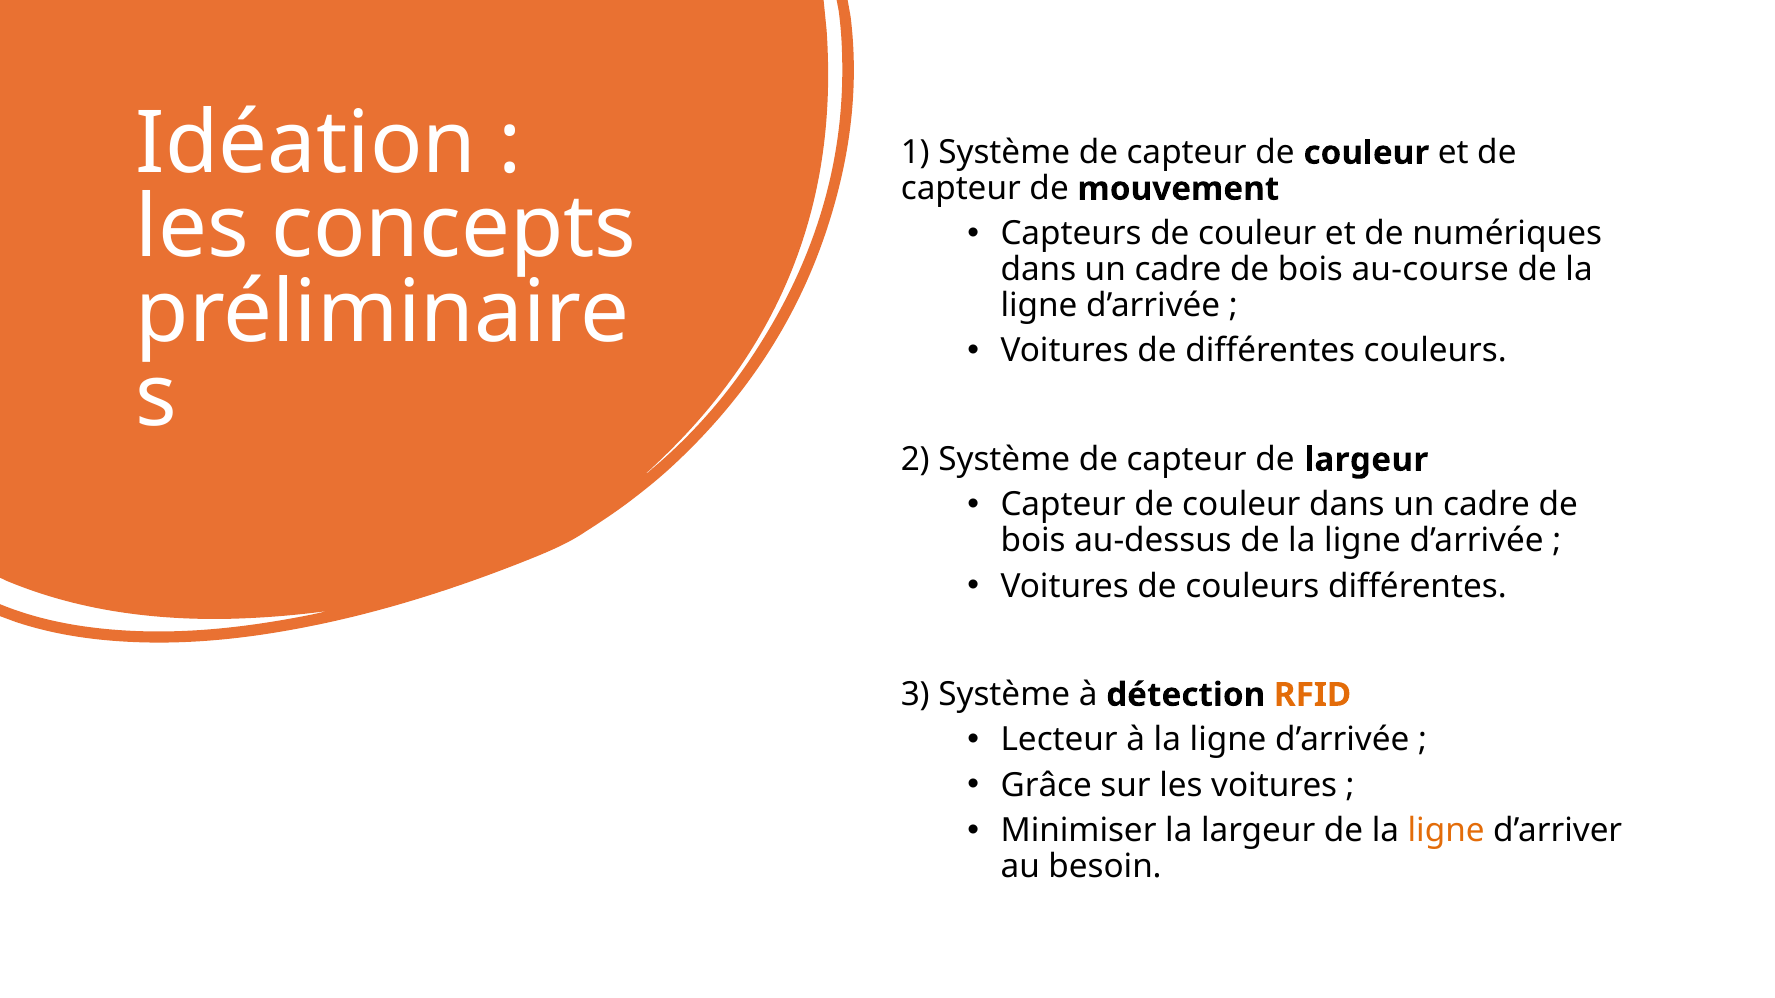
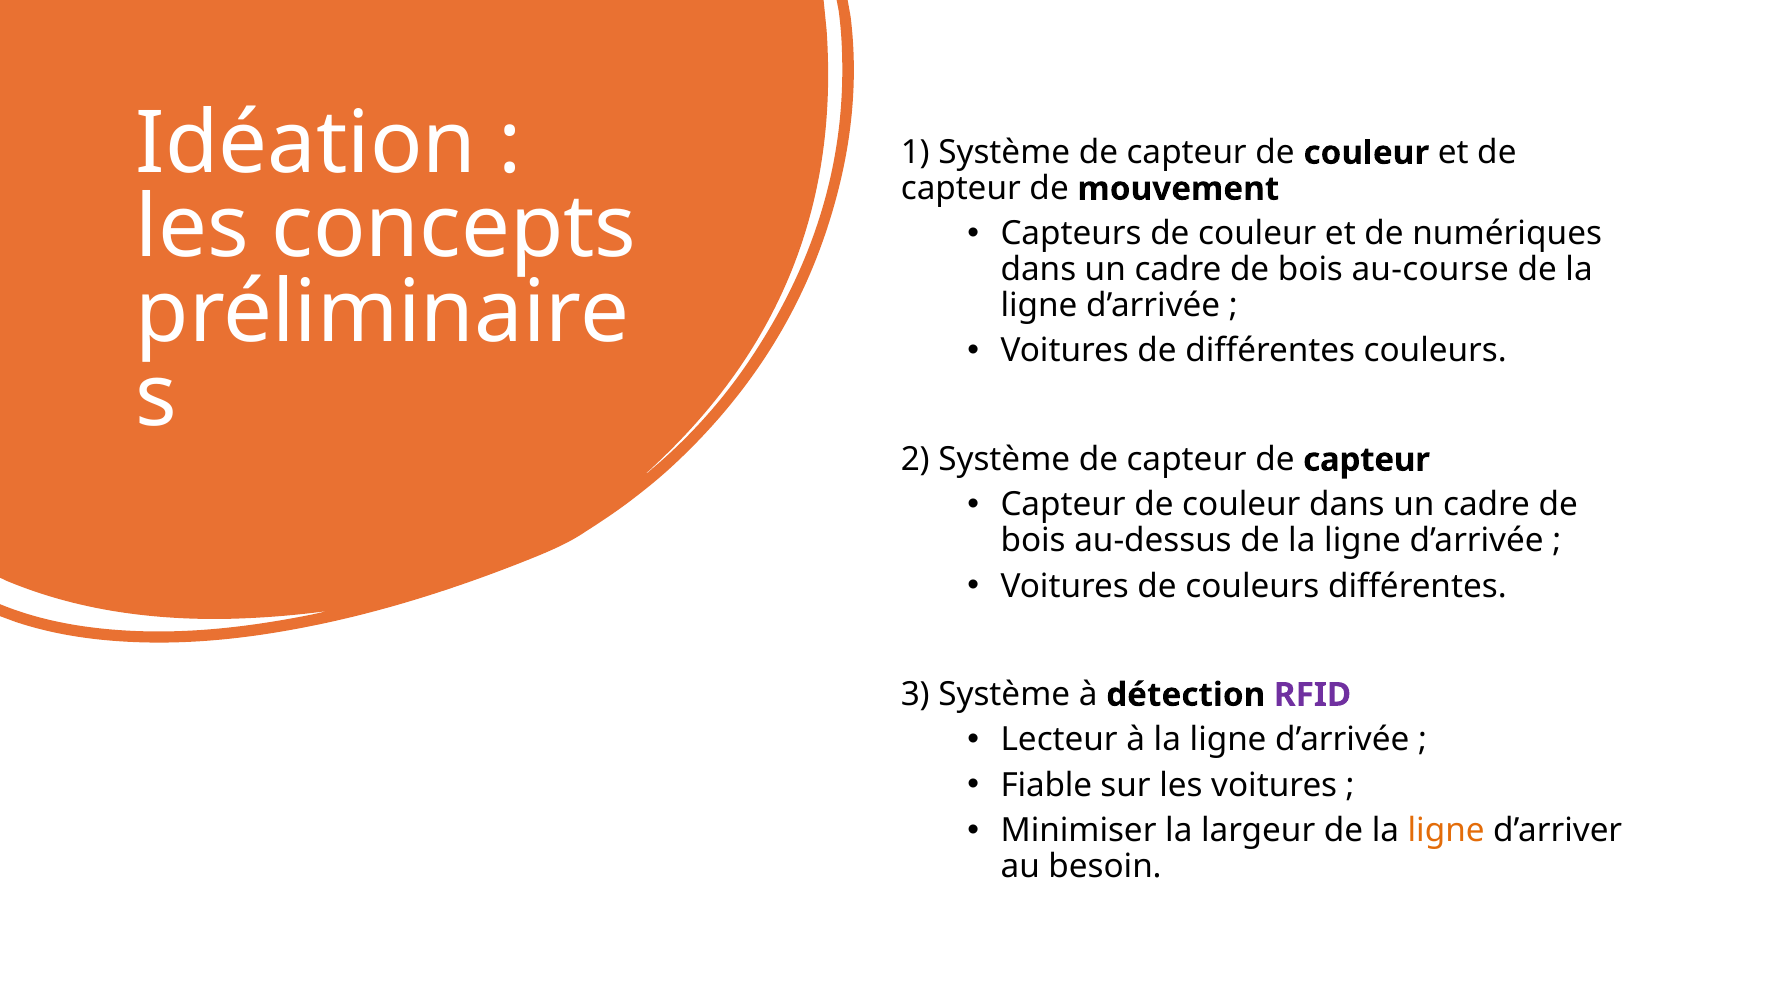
capteur de largeur: largeur -> capteur
RFID colour: orange -> purple
Grâce: Grâce -> Fiable
